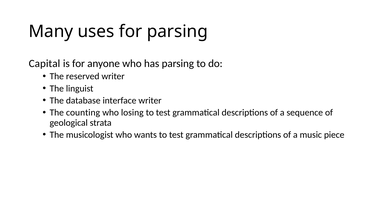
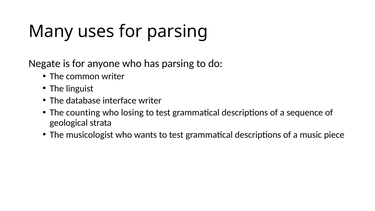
Capital: Capital -> Negate
reserved: reserved -> common
